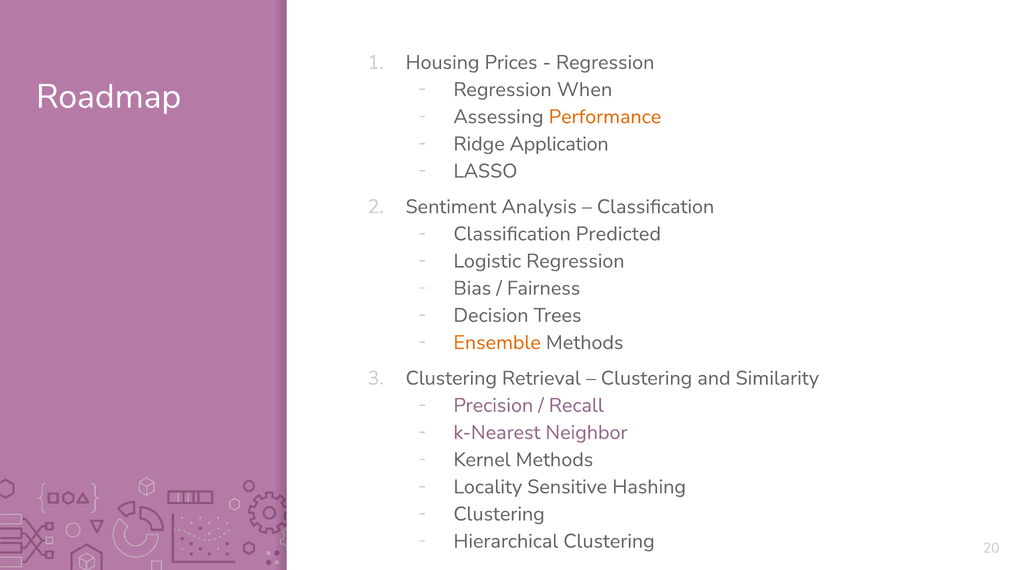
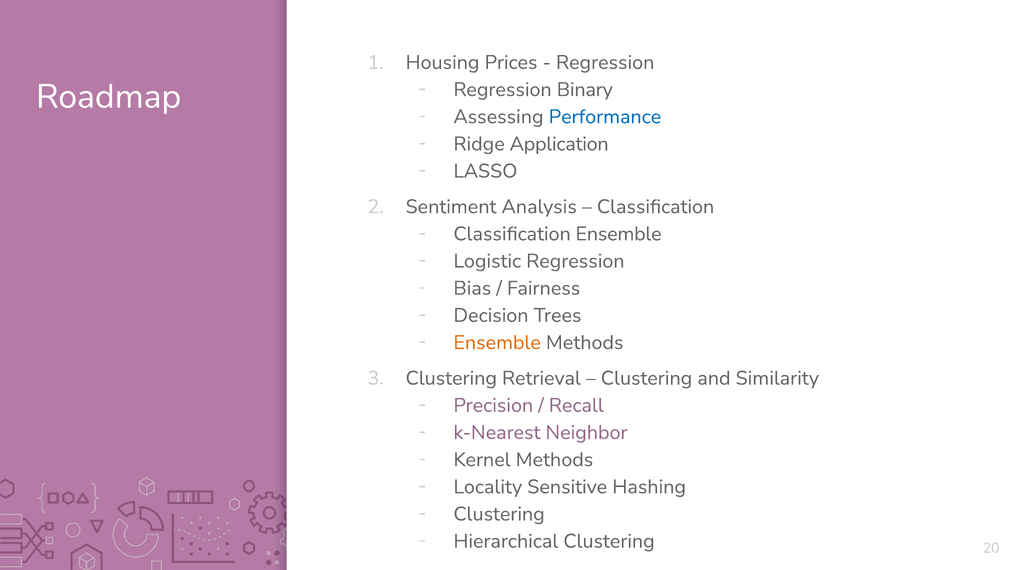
When: When -> Binary
Performance colour: orange -> blue
Classification Predicted: Predicted -> Ensemble
